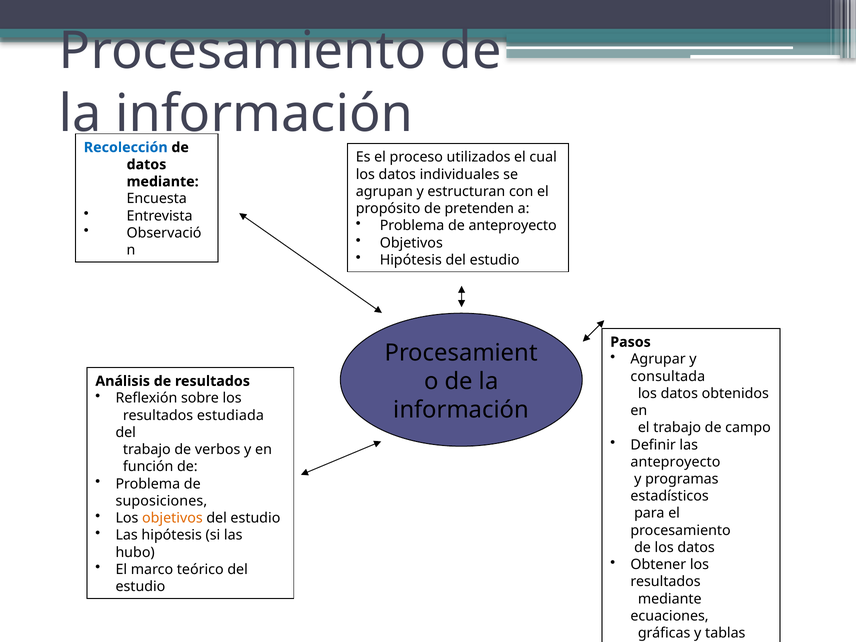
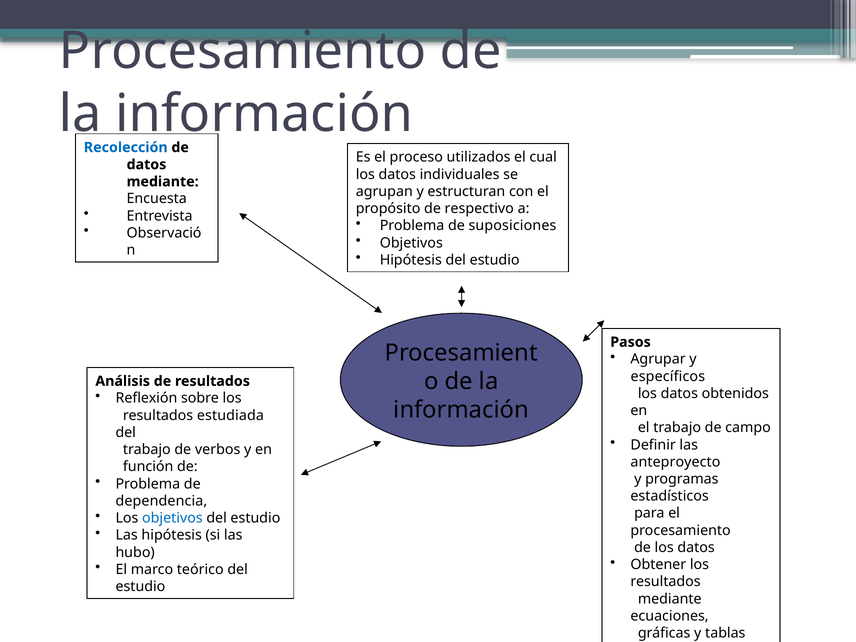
pretenden: pretenden -> respectivo
de anteproyecto: anteproyecto -> suposiciones
consultada: consultada -> específicos
suposiciones: suposiciones -> dependencia
objetivos at (172, 518) colour: orange -> blue
